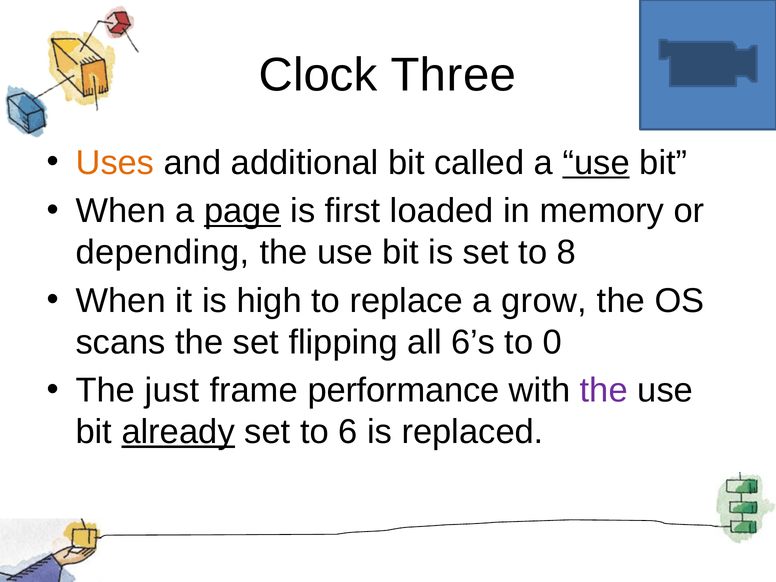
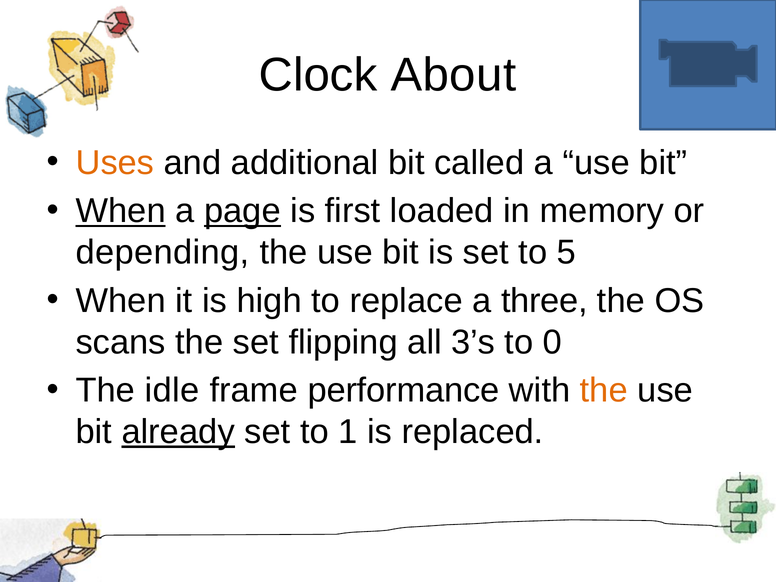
Three: Three -> About
use at (596, 163) underline: present -> none
When at (121, 211) underline: none -> present
8: 8 -> 5
grow: grow -> three
6’s: 6’s -> 3’s
just: just -> idle
the at (604, 390) colour: purple -> orange
6: 6 -> 1
